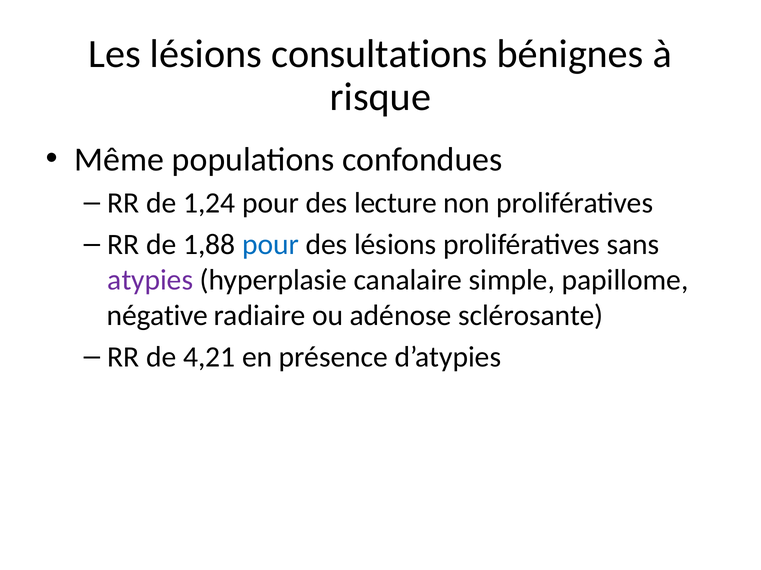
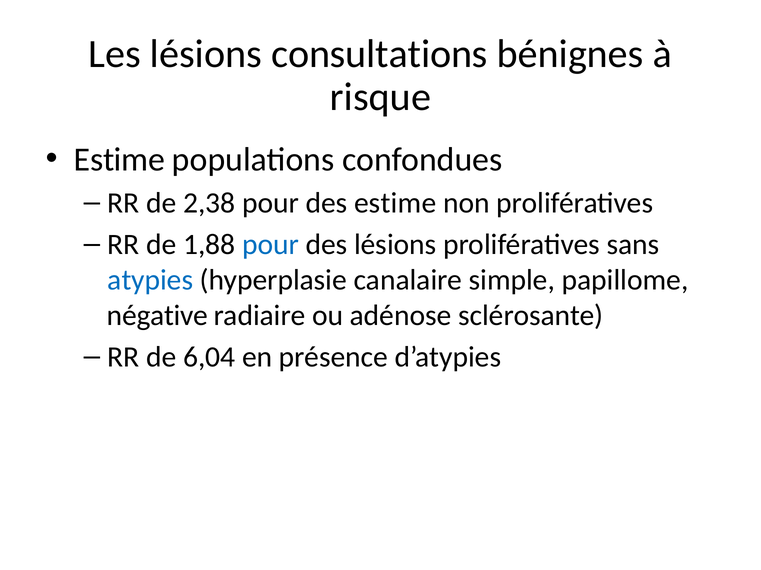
Même at (119, 160): Même -> Estime
1,24: 1,24 -> 2,38
des lecture: lecture -> estime
atypies colour: purple -> blue
4,21: 4,21 -> 6,04
